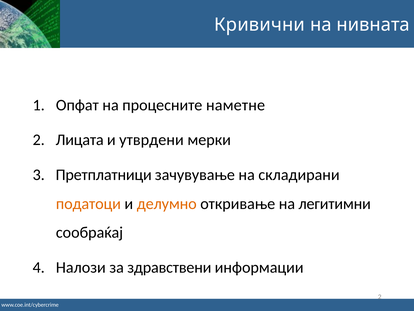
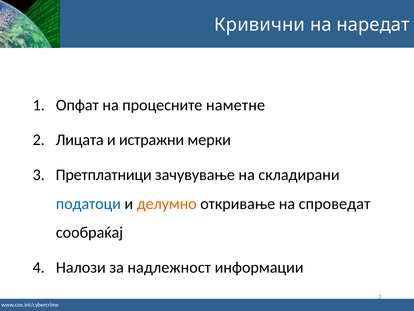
нивната: нивната -> наредат
утврдени: утврдени -> истражни
податоци colour: orange -> blue
легитимни: легитимни -> спроведат
здравствени: здравствени -> надлежност
